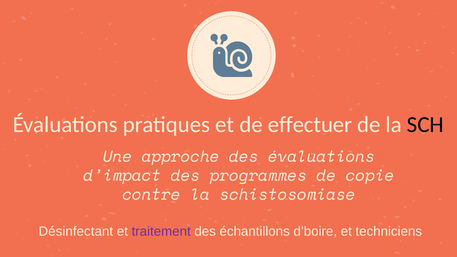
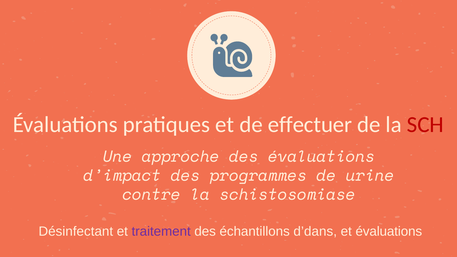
SCH colour: black -> red
copie: copie -> urine
d’boire: d’boire -> d’dans
et techniciens: techniciens -> évaluations
